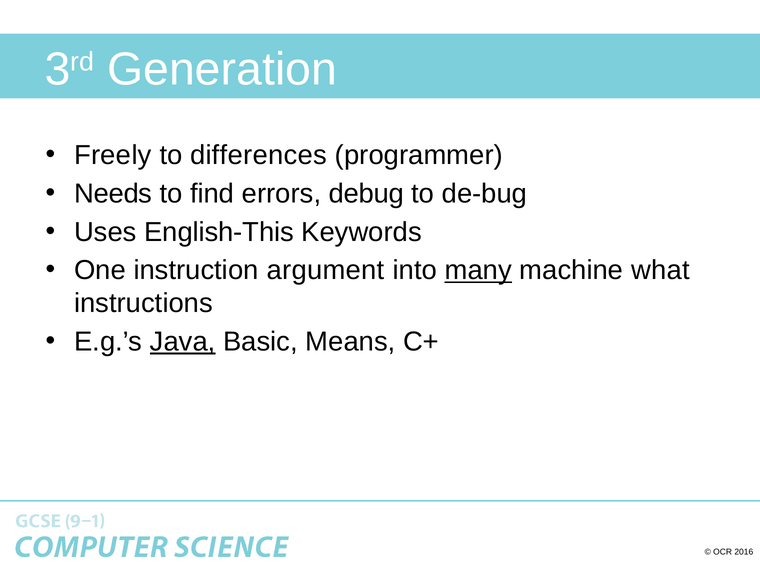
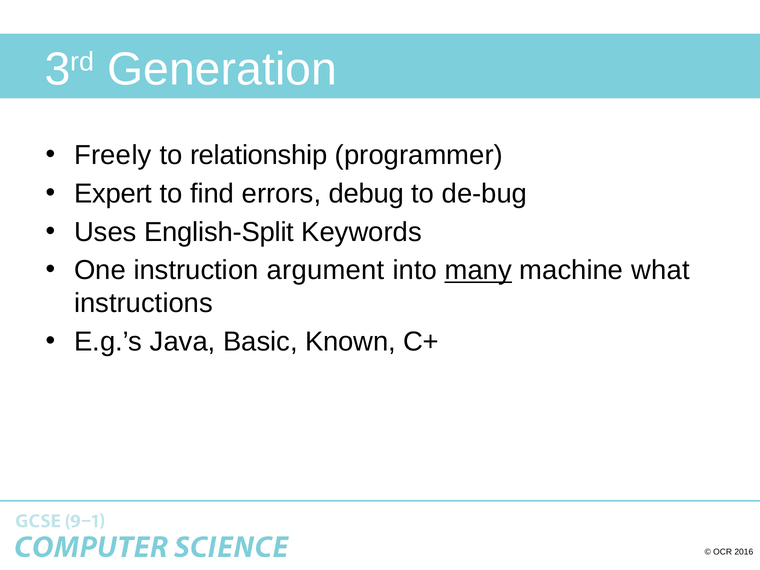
differences: differences -> relationship
Needs: Needs -> Expert
English-This: English-This -> English-Split
Java underline: present -> none
Means: Means -> Known
